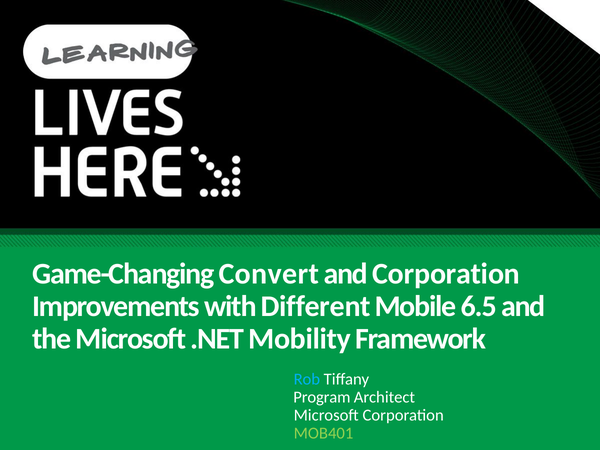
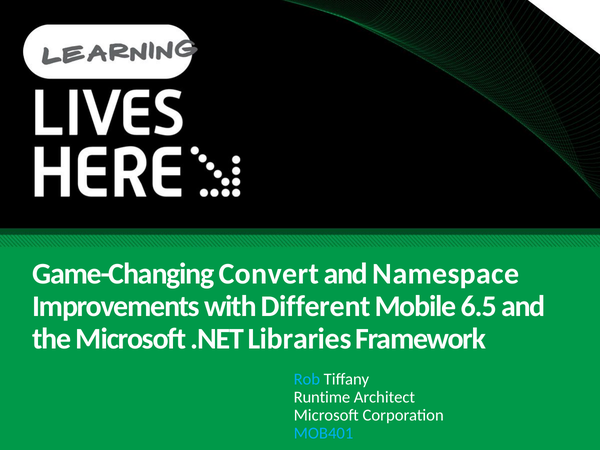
and Corporation: Corporation -> Namespace
Mobility: Mobility -> Libraries
Program: Program -> Runtime
MOB401 colour: light green -> light blue
